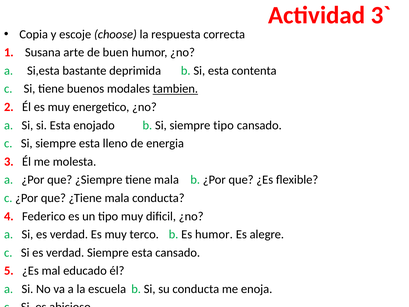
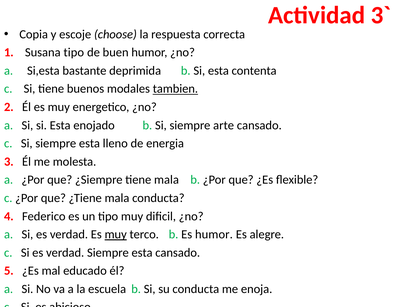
Susana arte: arte -> tipo
siempre tipo: tipo -> arte
muy at (116, 234) underline: none -> present
